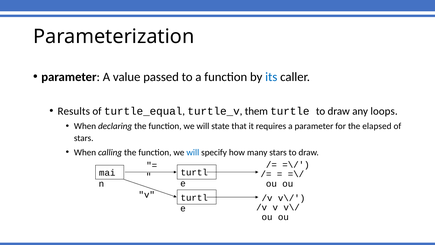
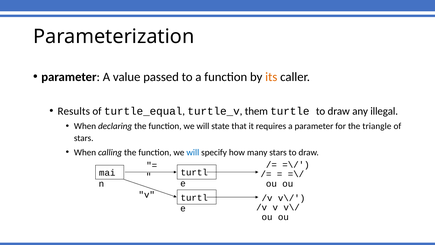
its colour: blue -> orange
loops: loops -> illegal
elapsed: elapsed -> triangle
